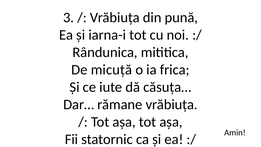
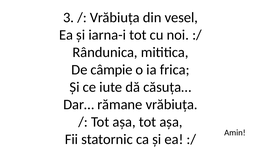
pună: pună -> vesel
micuță: micuță -> câmpie
